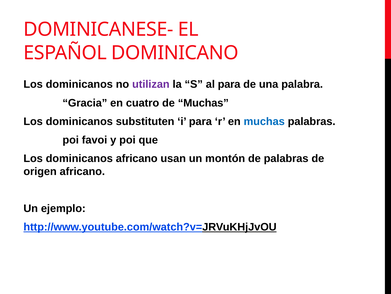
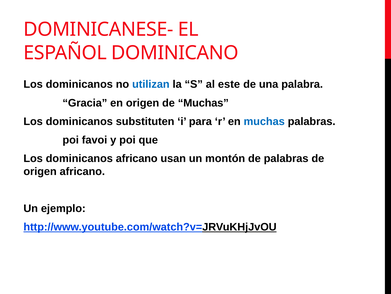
utilizan colour: purple -> blue
al para: para -> este
en cuatro: cuatro -> origen
